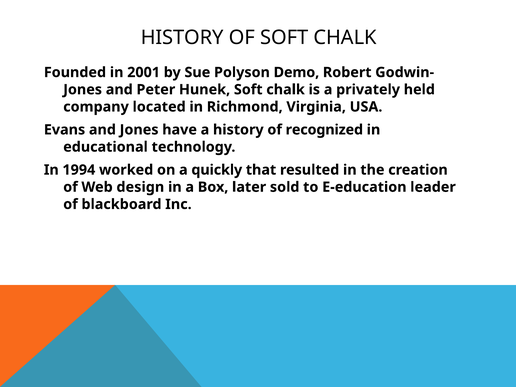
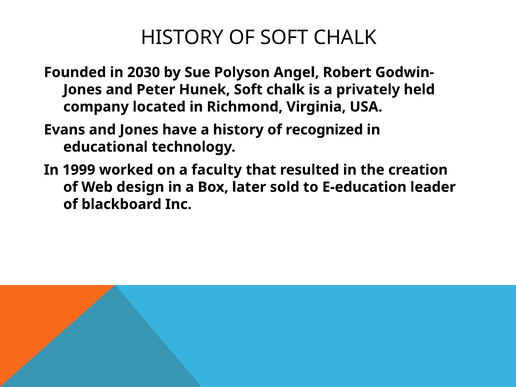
2001: 2001 -> 2030
Demo: Demo -> Angel
1994: 1994 -> 1999
quickly: quickly -> faculty
